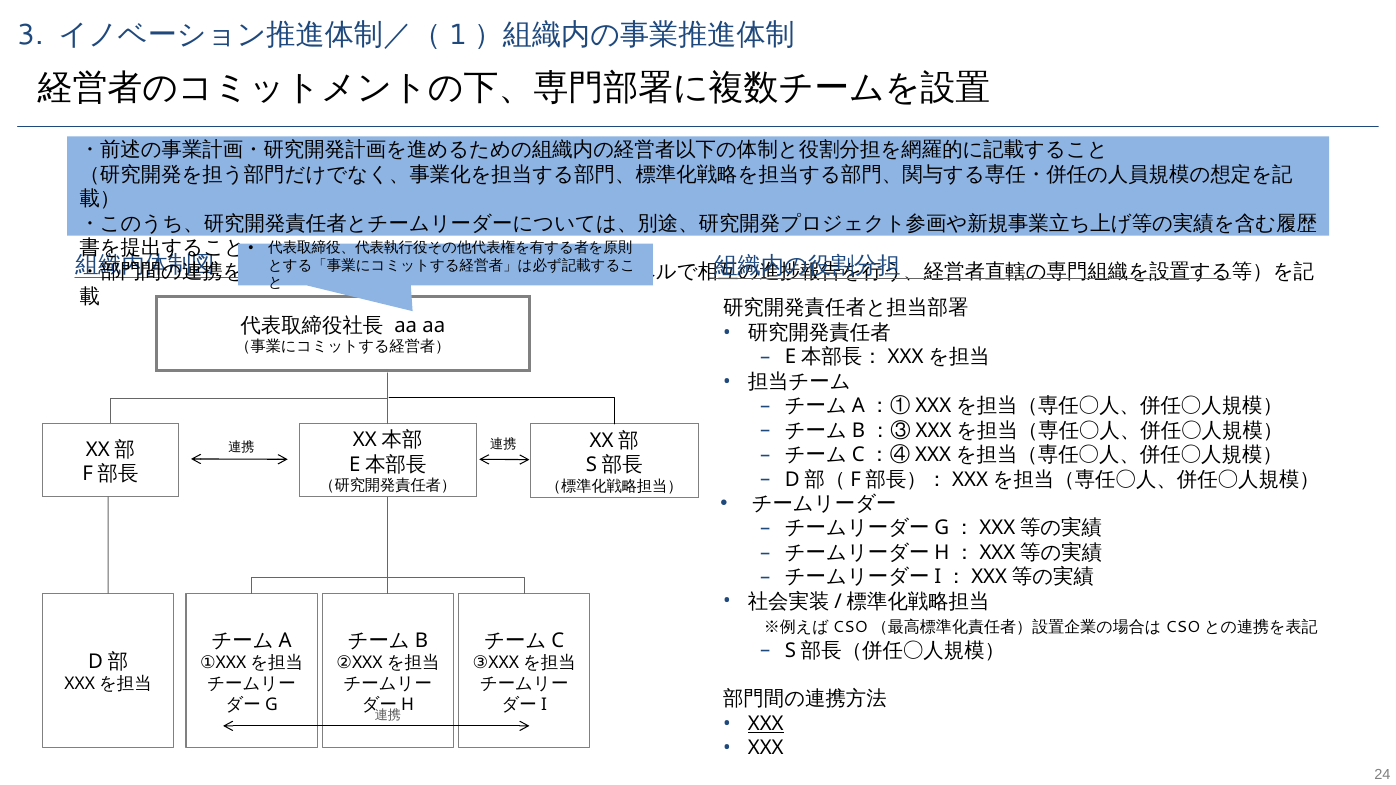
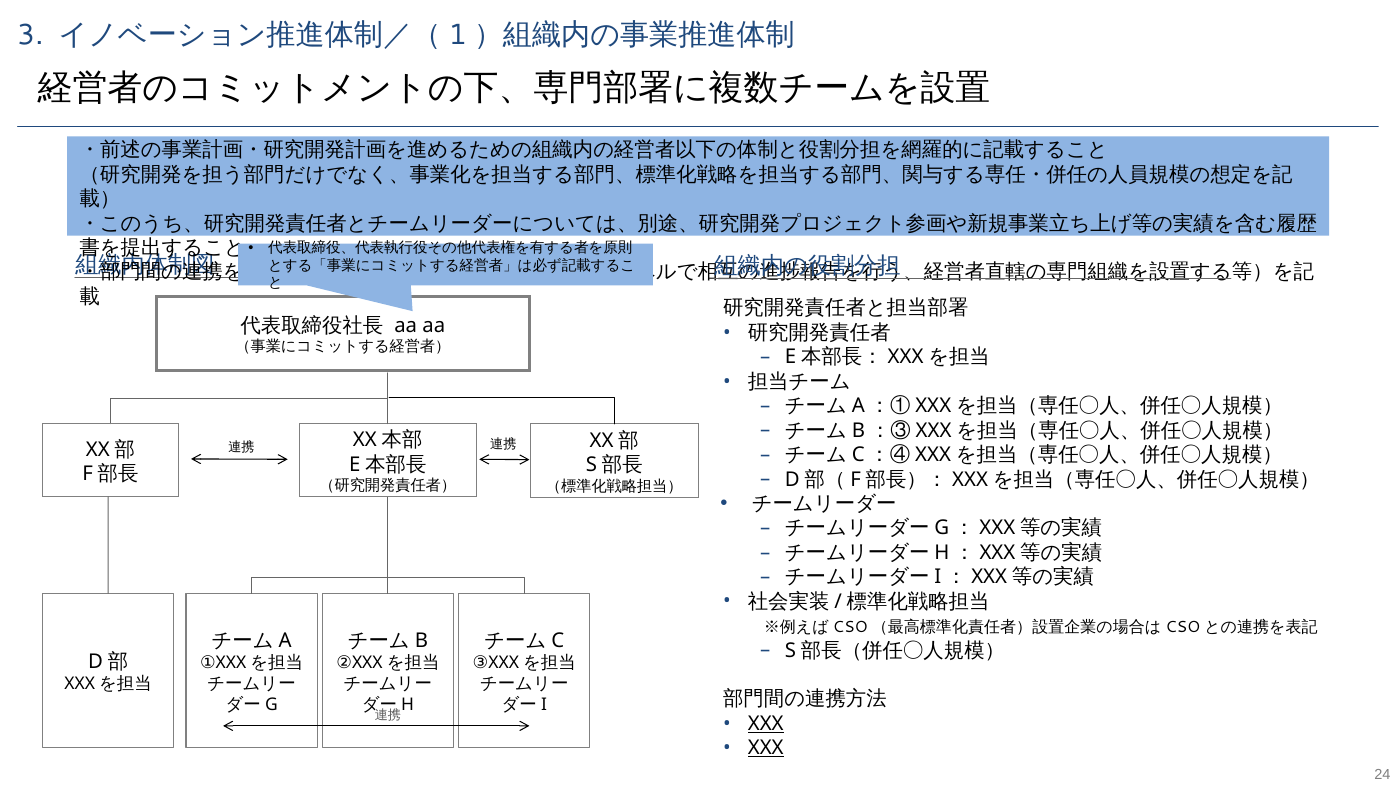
XXX at (766, 748) underline: none -> present
